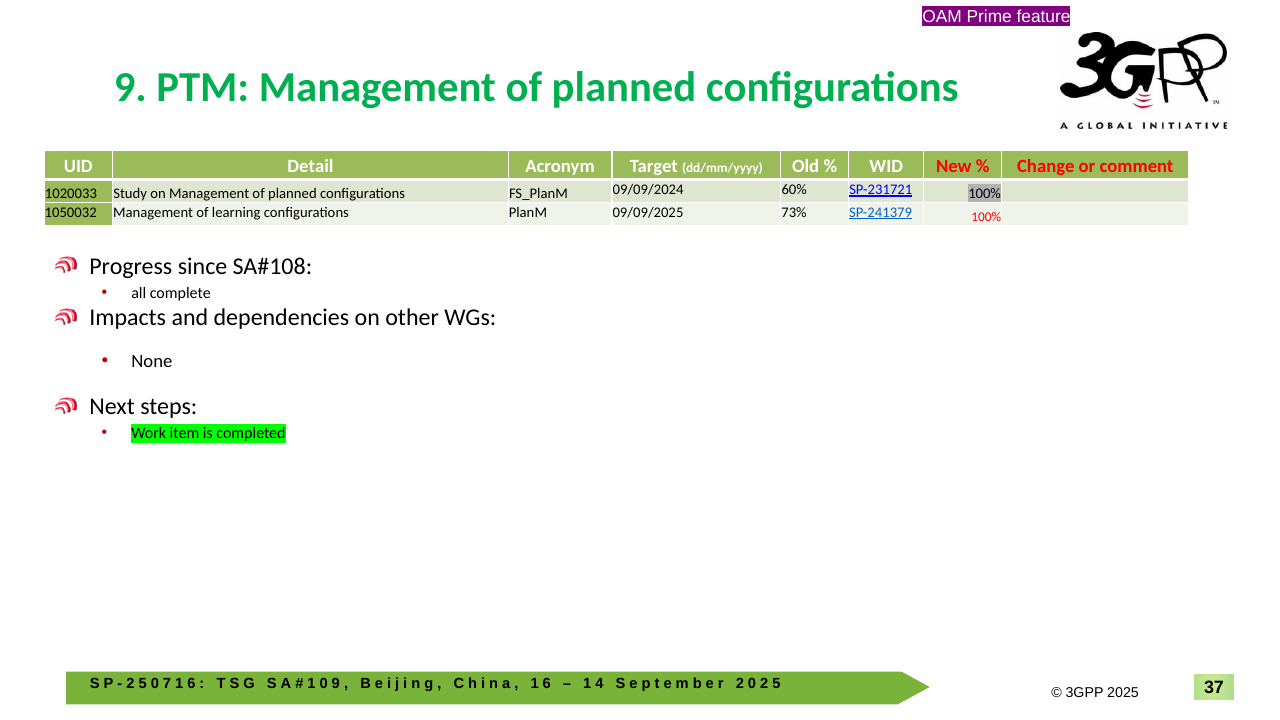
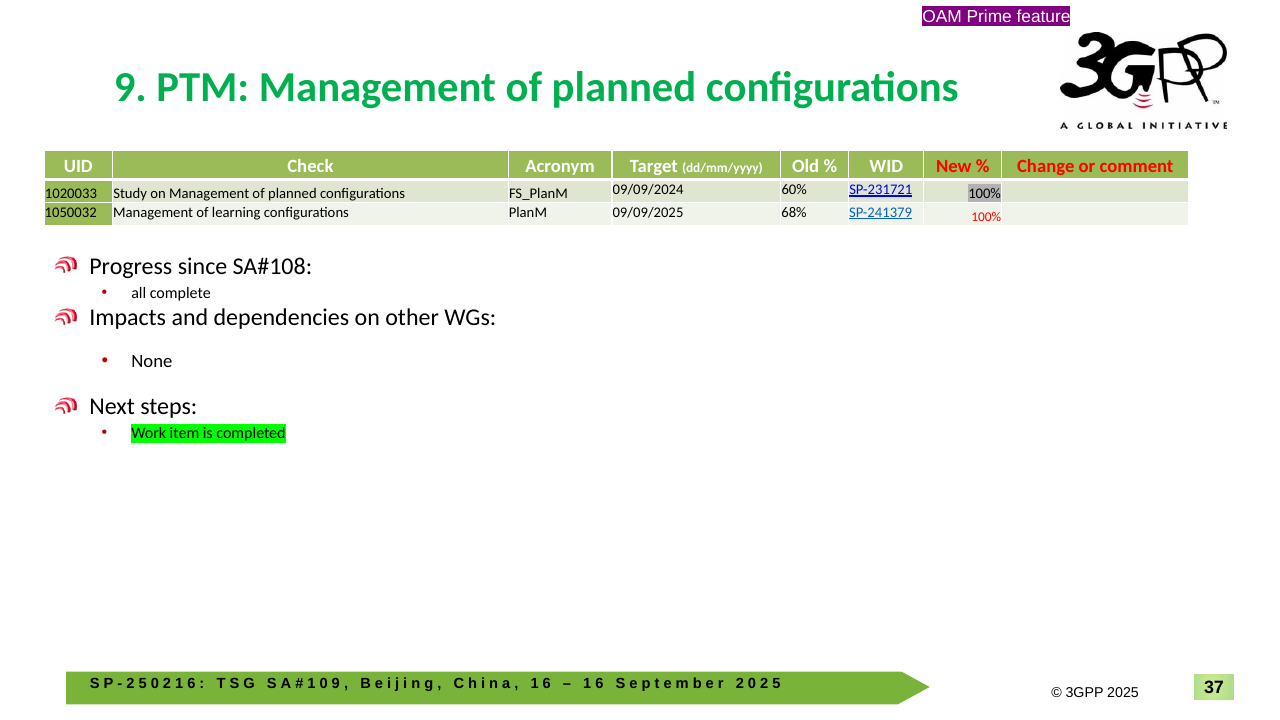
Detail: Detail -> Check
73%: 73% -> 68%
7 at (167, 684): 7 -> 2
4 at (599, 684): 4 -> 6
